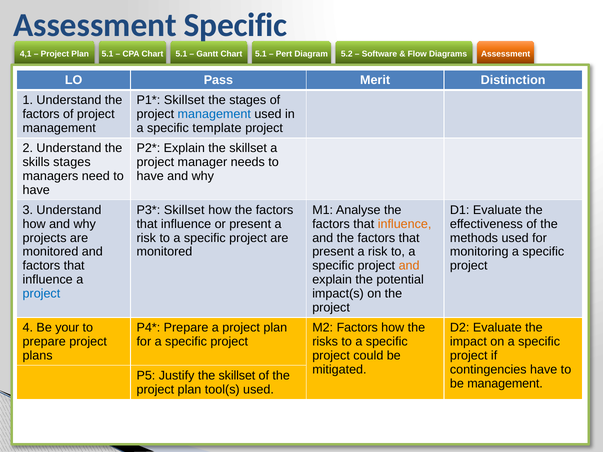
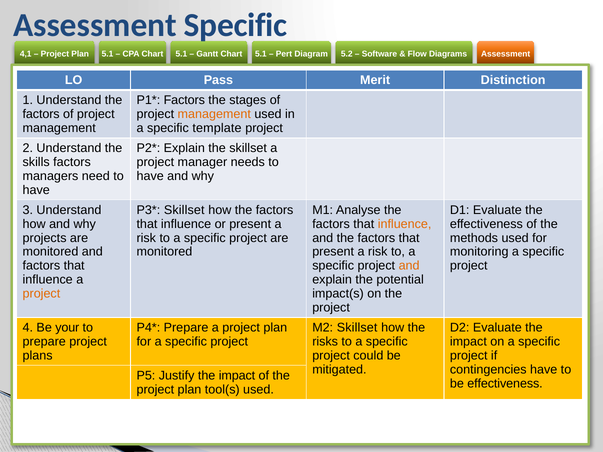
Skillset at (184, 100): Skillset -> Factors
management at (214, 114) colour: blue -> orange
skills stages: stages -> factors
project at (41, 294) colour: blue -> orange
M2 Factors: Factors -> Skillset
Justify the skillset: skillset -> impact
be management: management -> effectiveness
